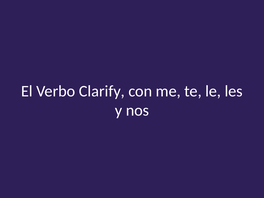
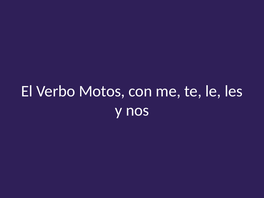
Clarify: Clarify -> Motos
